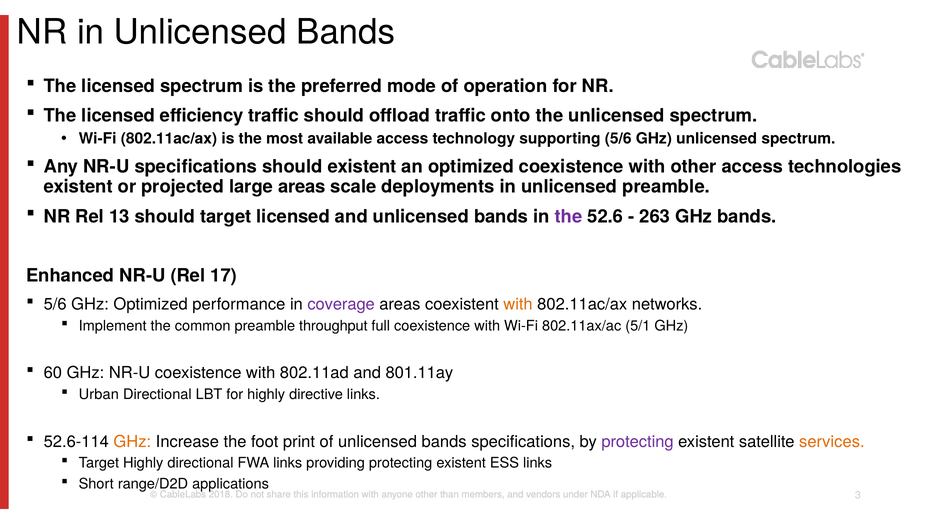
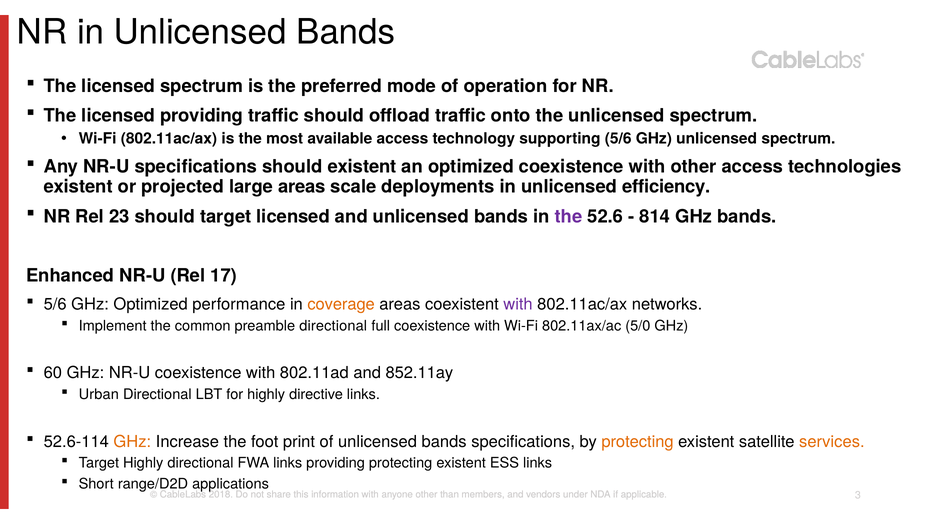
licensed efficiency: efficiency -> providing
unlicensed preamble: preamble -> efficiency
13: 13 -> 23
263: 263 -> 814
coverage colour: purple -> orange
with at (518, 304) colour: orange -> purple
preamble throughput: throughput -> directional
5/1: 5/1 -> 5/0
801.11ay: 801.11ay -> 852.11ay
protecting at (637, 442) colour: purple -> orange
